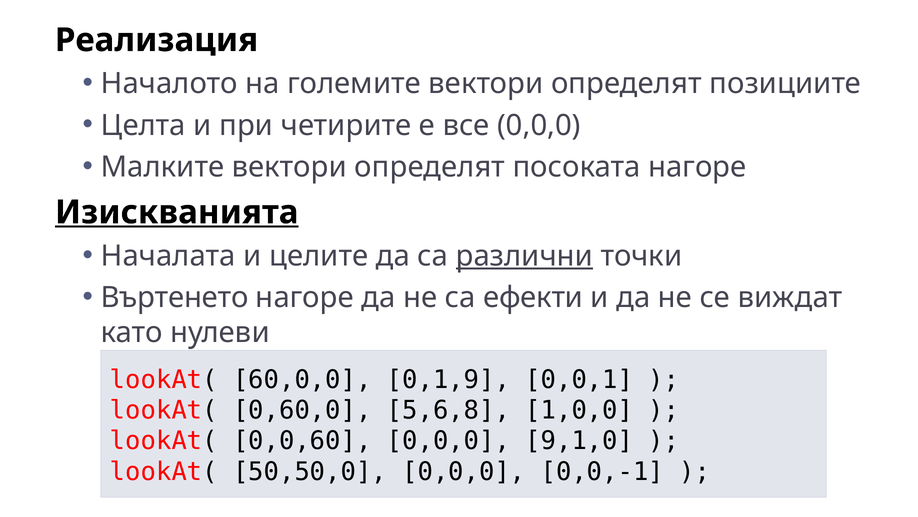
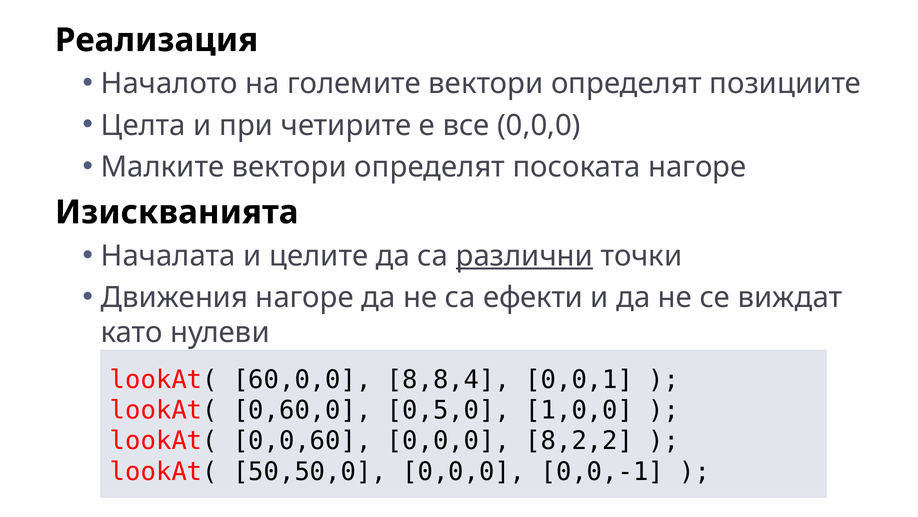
Изискванията underline: present -> none
Въртенето: Въртенето -> Движения
0,1,9: 0,1,9 -> 8,8,4
5,6,8: 5,6,8 -> 0,5,0
9,1,0: 9,1,0 -> 8,2,2
